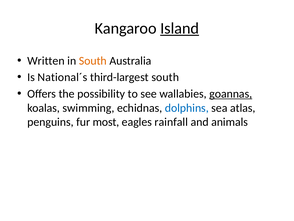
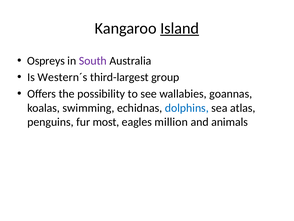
Written: Written -> Ospreys
South at (93, 61) colour: orange -> purple
National´s: National´s -> Western´s
third-largest south: south -> group
goannas underline: present -> none
rainfall: rainfall -> million
